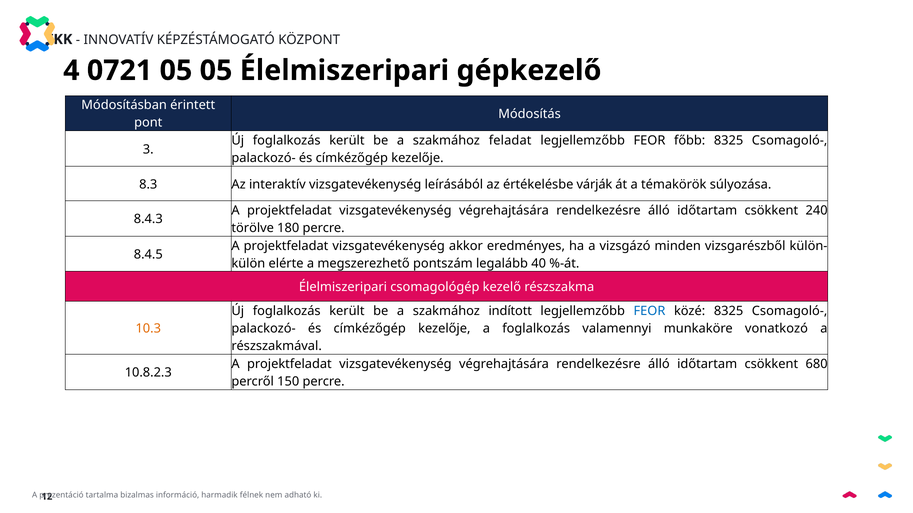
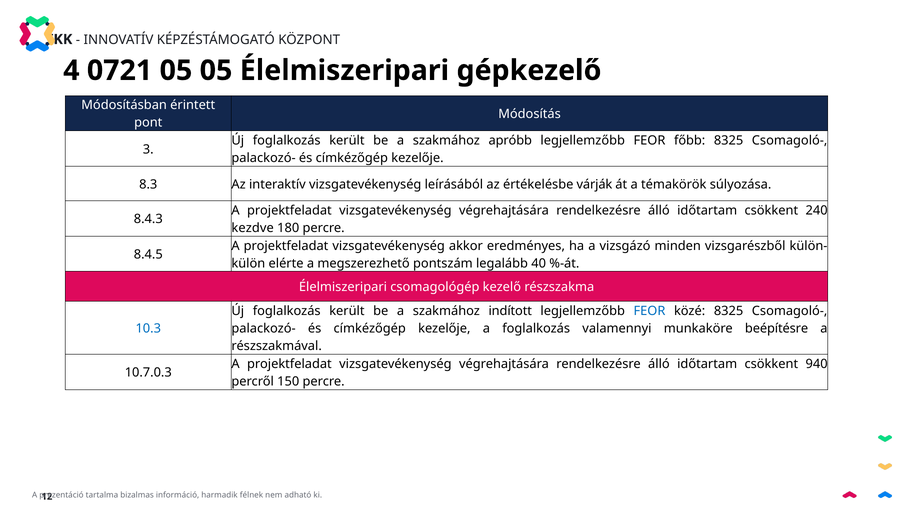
feladat: feladat -> apróbb
törölve: törölve -> kezdve
10.3 colour: orange -> blue
vonatkozó: vonatkozó -> beépítésre
680: 680 -> 940
10.8.2.3: 10.8.2.3 -> 10.7.0.3
